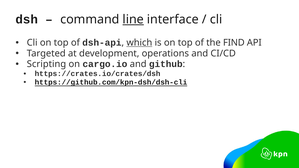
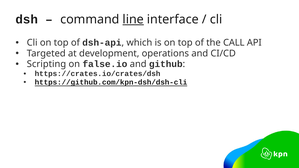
which underline: present -> none
FIND: FIND -> CALL
cargo.io: cargo.io -> false.io
